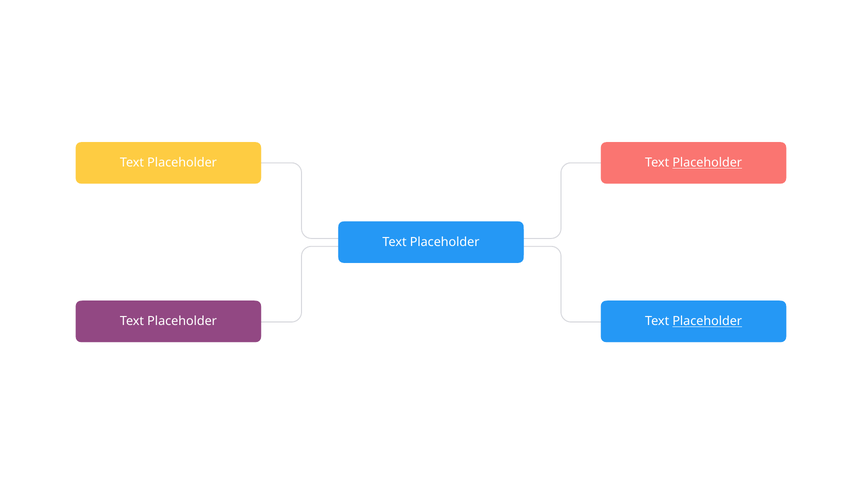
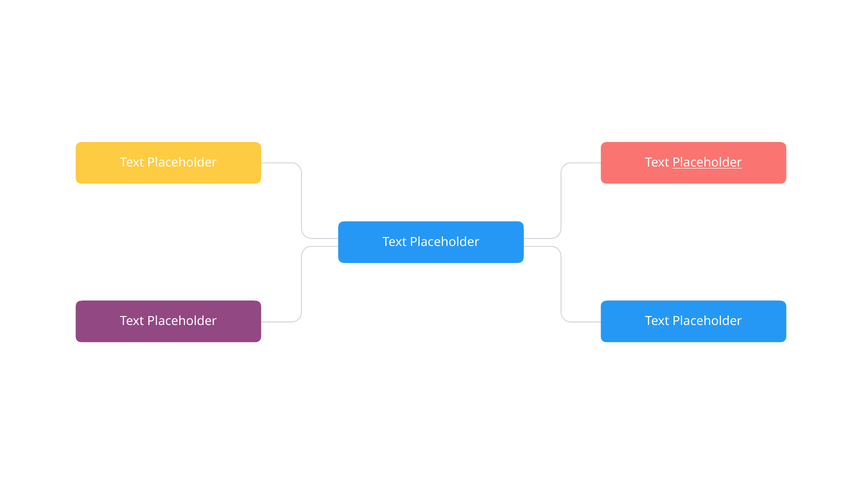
Placeholder at (707, 322) underline: present -> none
